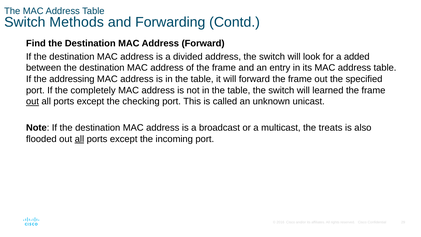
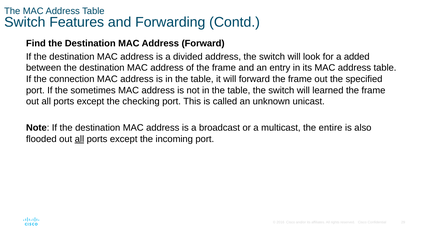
Methods: Methods -> Features
addressing: addressing -> connection
completely: completely -> sometimes
out at (33, 102) underline: present -> none
treats: treats -> entire
